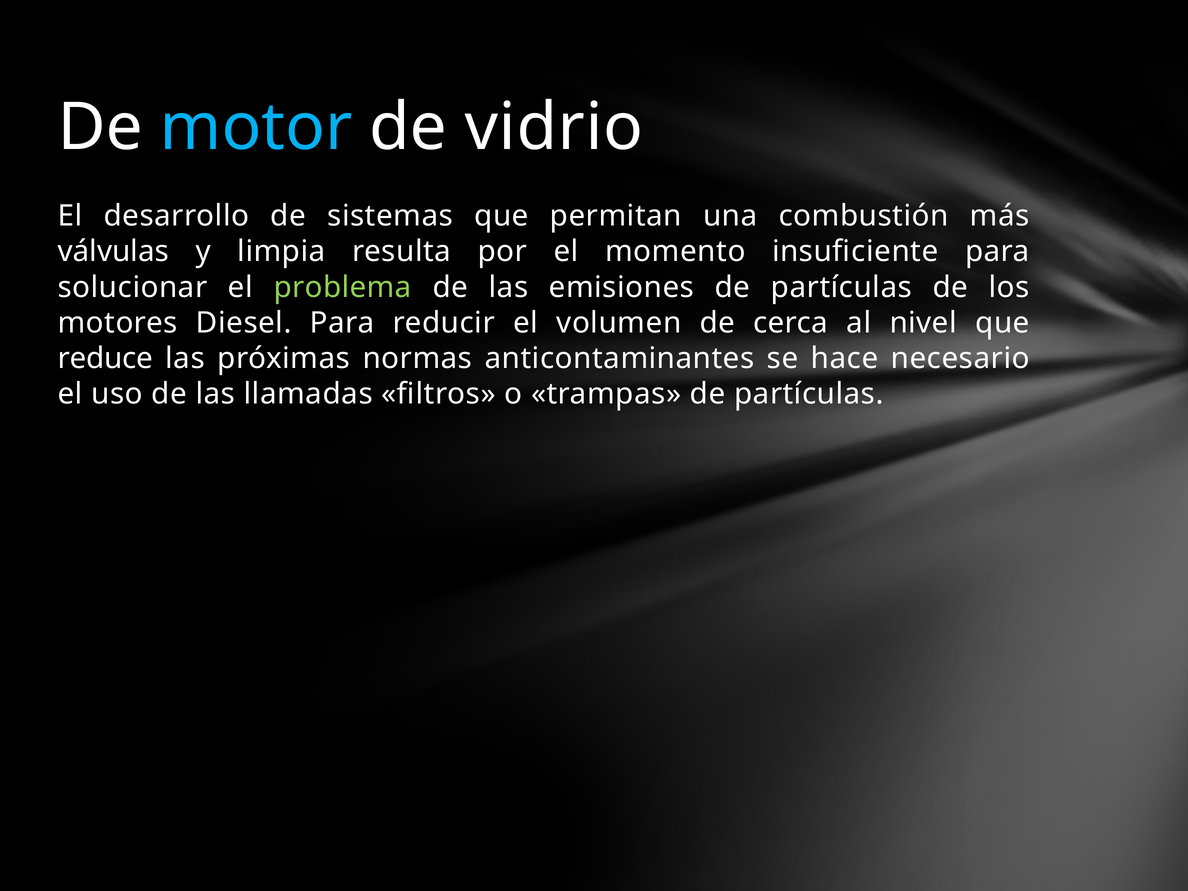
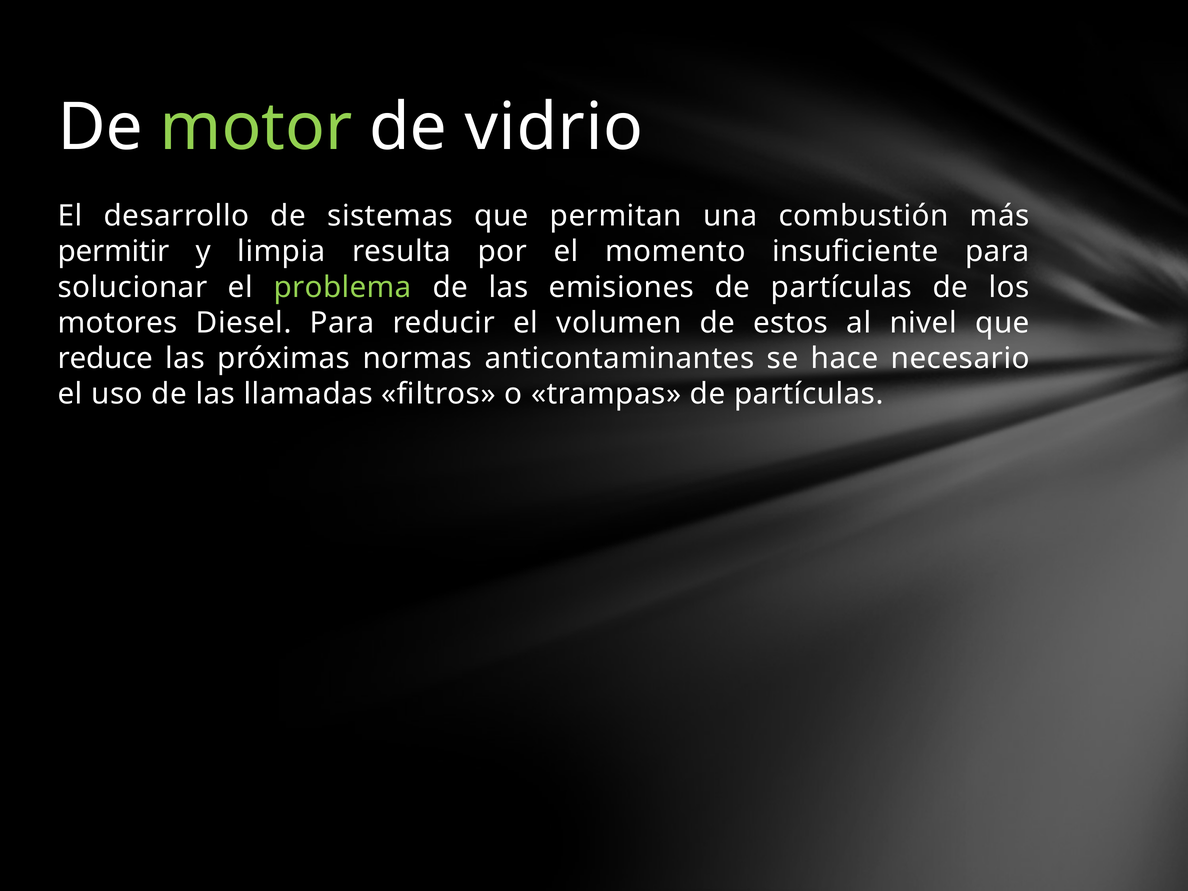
motor colour: light blue -> light green
válvulas: válvulas -> permitir
cerca: cerca -> estos
